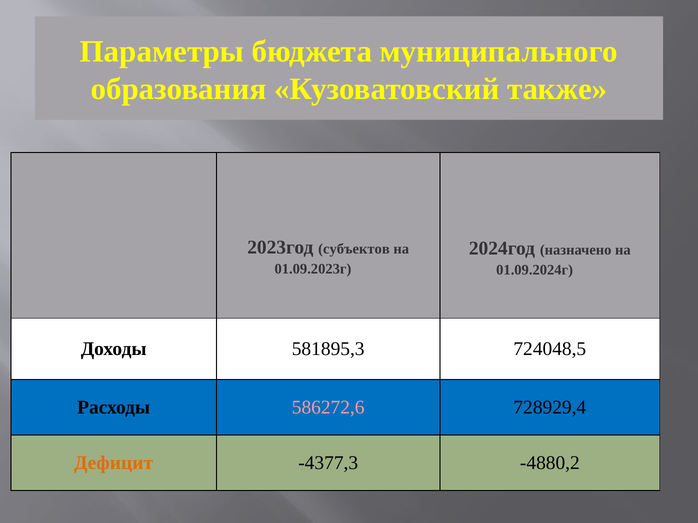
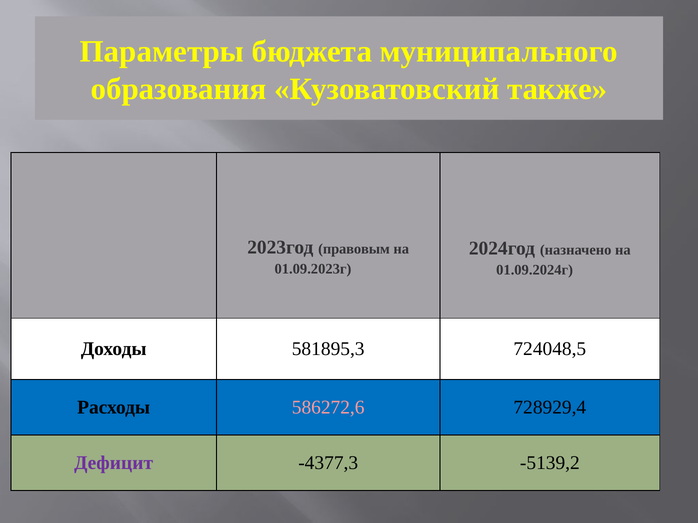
субъектов: субъектов -> правовым
Дефицит colour: orange -> purple
-4880,2: -4880,2 -> -5139,2
